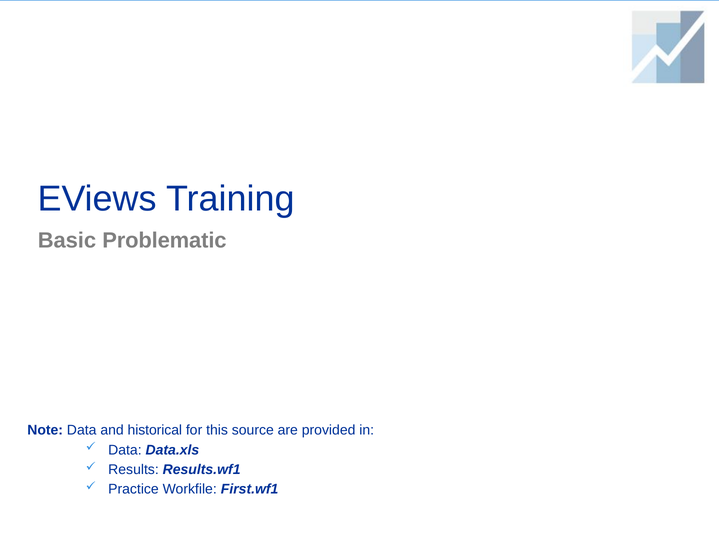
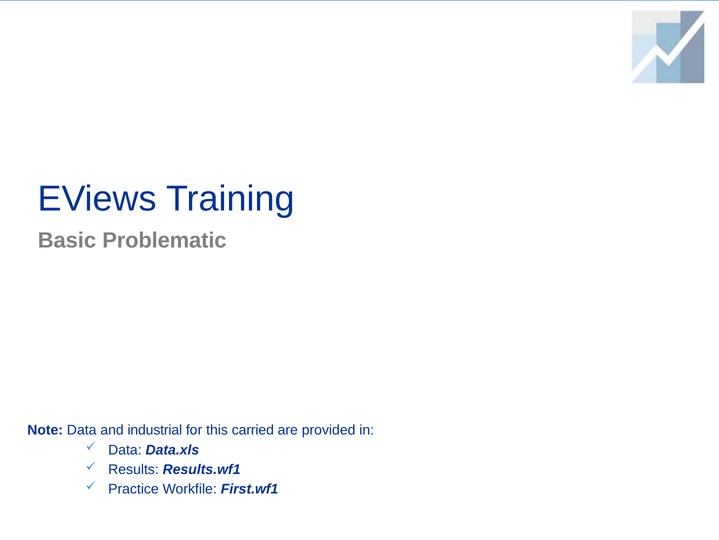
historical: historical -> industrial
source: source -> carried
